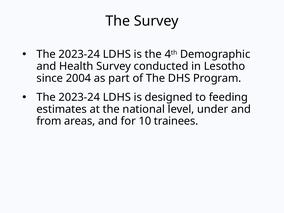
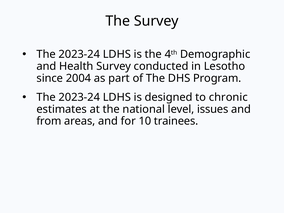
feeding: feeding -> chronic
under: under -> issues
